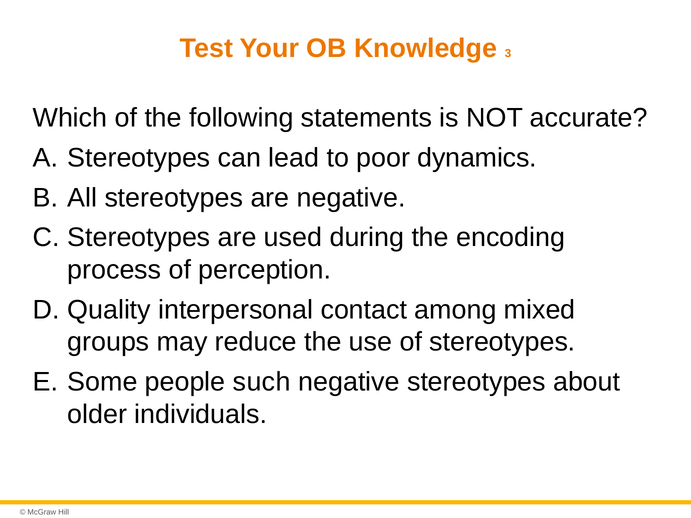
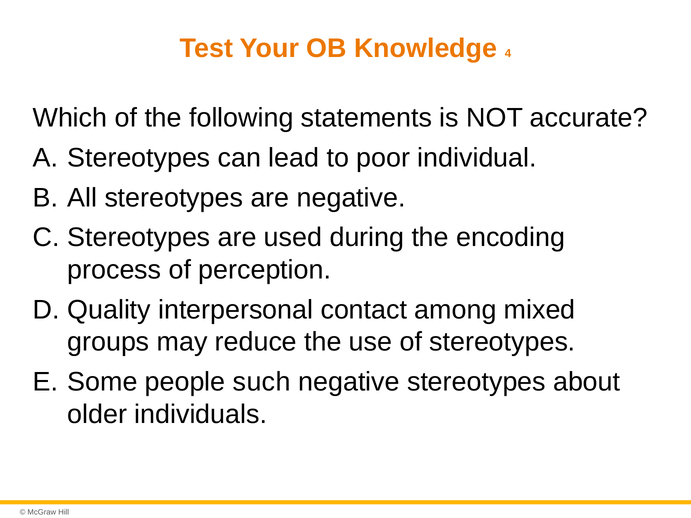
3: 3 -> 4
dynamics: dynamics -> individual
